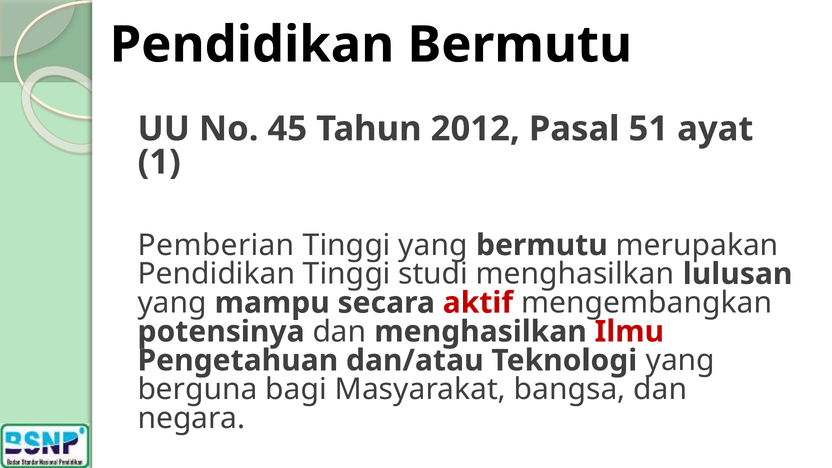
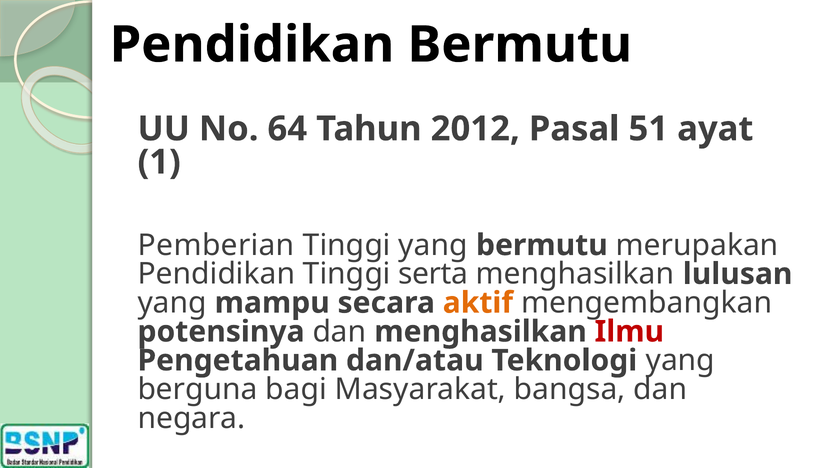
45: 45 -> 64
studi: studi -> serta
aktif colour: red -> orange
